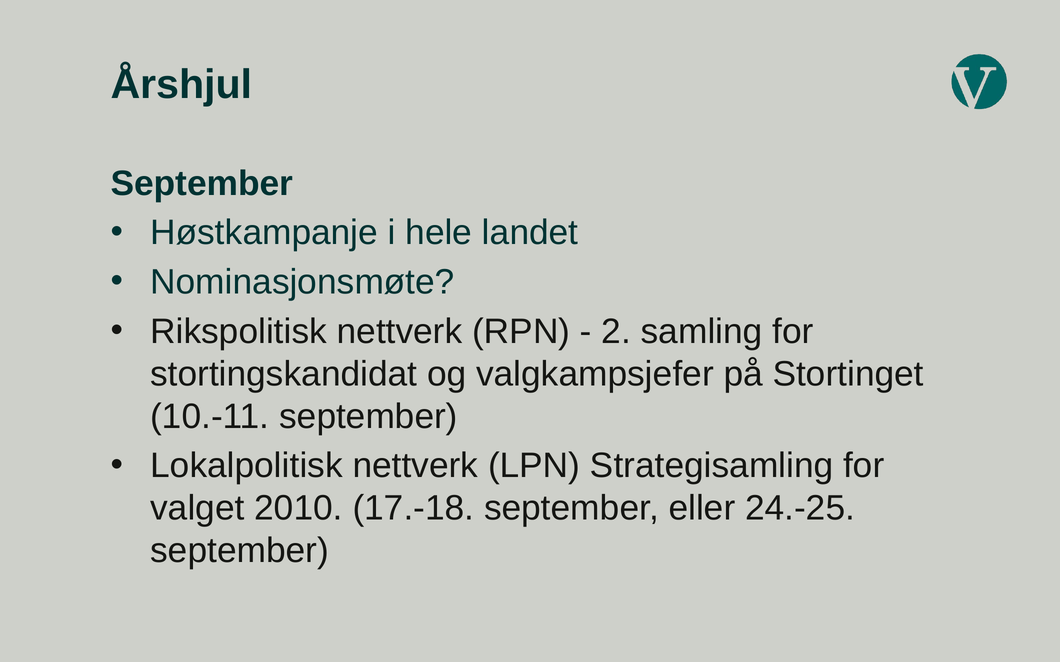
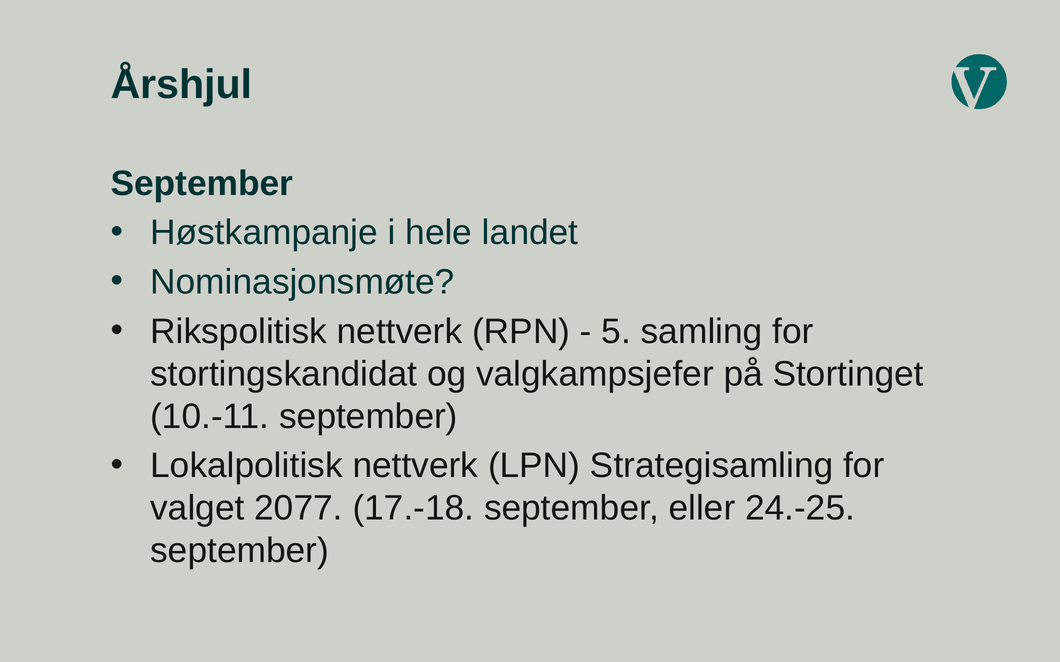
2: 2 -> 5
2010: 2010 -> 2077
